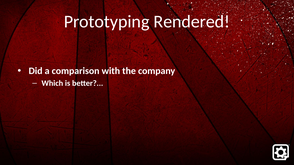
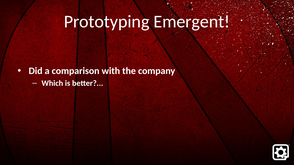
Rendered: Rendered -> Emergent
